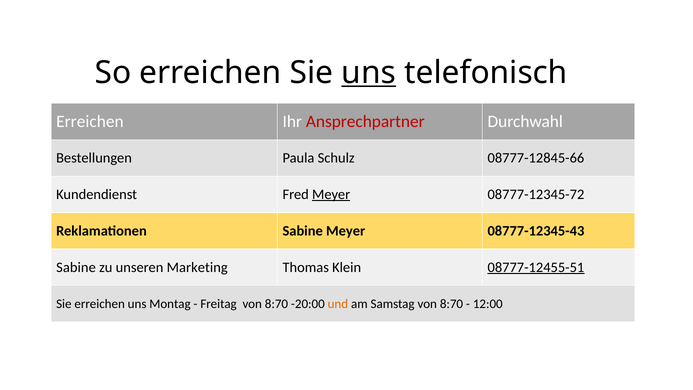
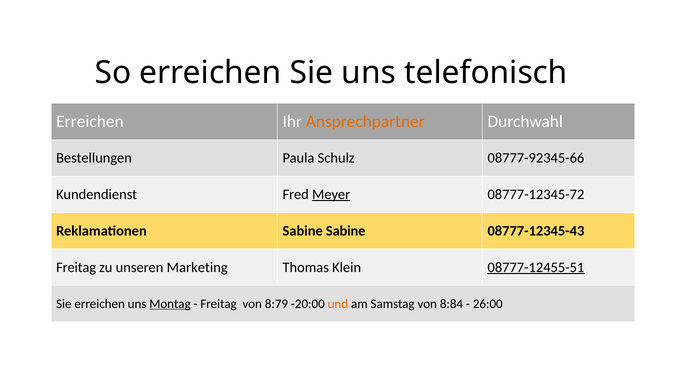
uns at (369, 73) underline: present -> none
Ansprechpartner colour: red -> orange
08777-12845-66: 08777-12845-66 -> 08777-92345-66
Sabine Meyer: Meyer -> Sabine
Sabine at (76, 267): Sabine -> Freitag
Montag underline: none -> present
Freitag von 8:70: 8:70 -> 8:79
Samstag von 8:70: 8:70 -> 8:84
12:00: 12:00 -> 26:00
